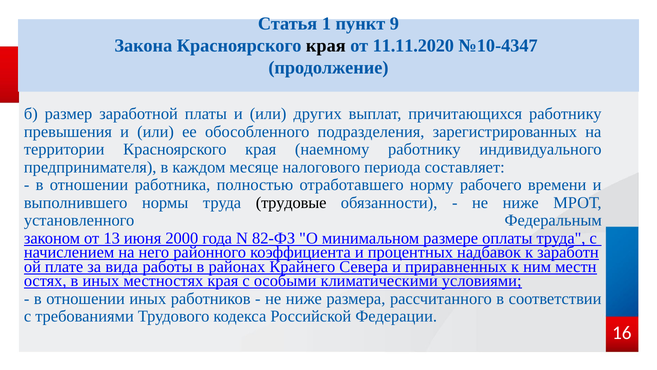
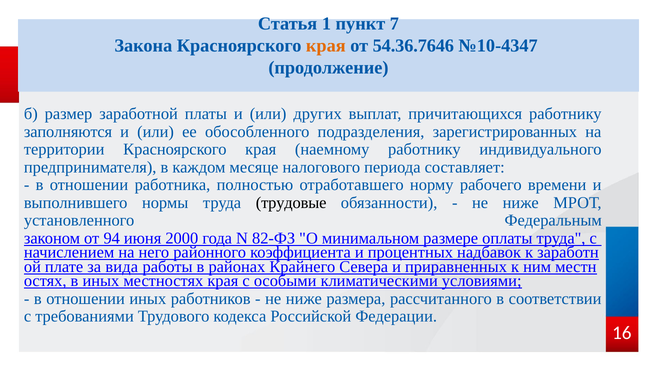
9: 9 -> 7
края at (326, 46) colour: black -> orange
11.11.2020: 11.11.2020 -> 54.36.7646
превышения: превышения -> заполняются
13: 13 -> 94
